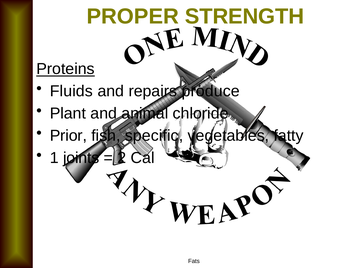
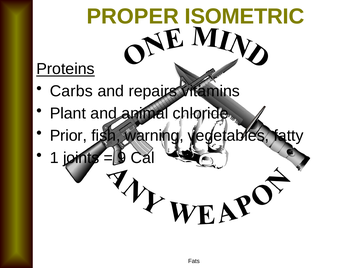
STRENGTH: STRENGTH -> ISOMETRIC
Fluids: Fluids -> Carbs
produce: produce -> vitamins
specific: specific -> warning
2: 2 -> 9
